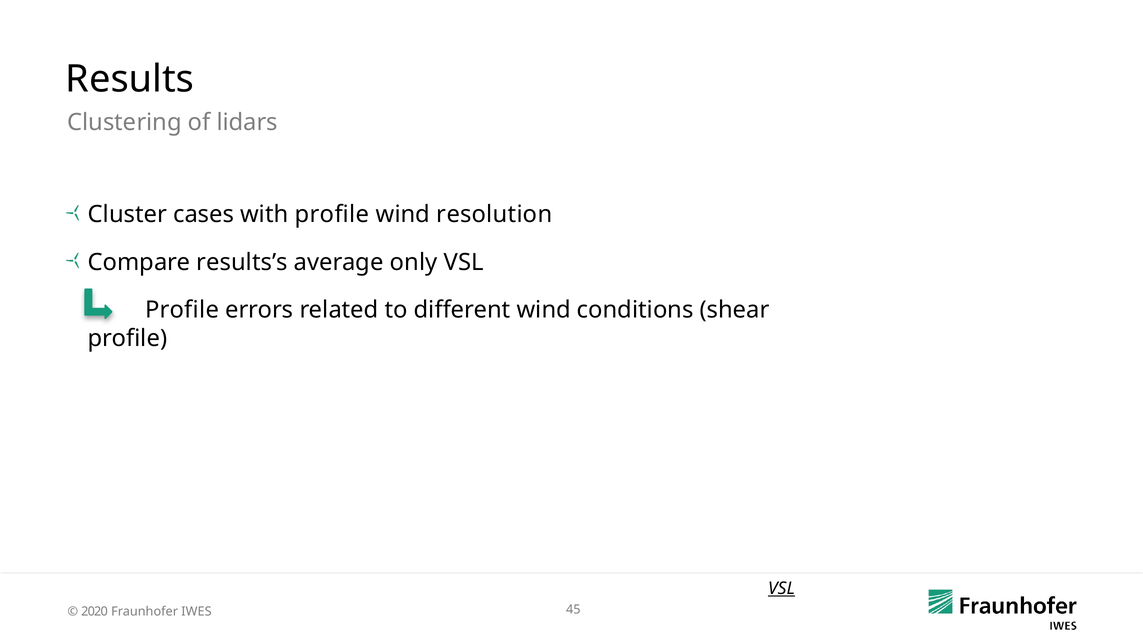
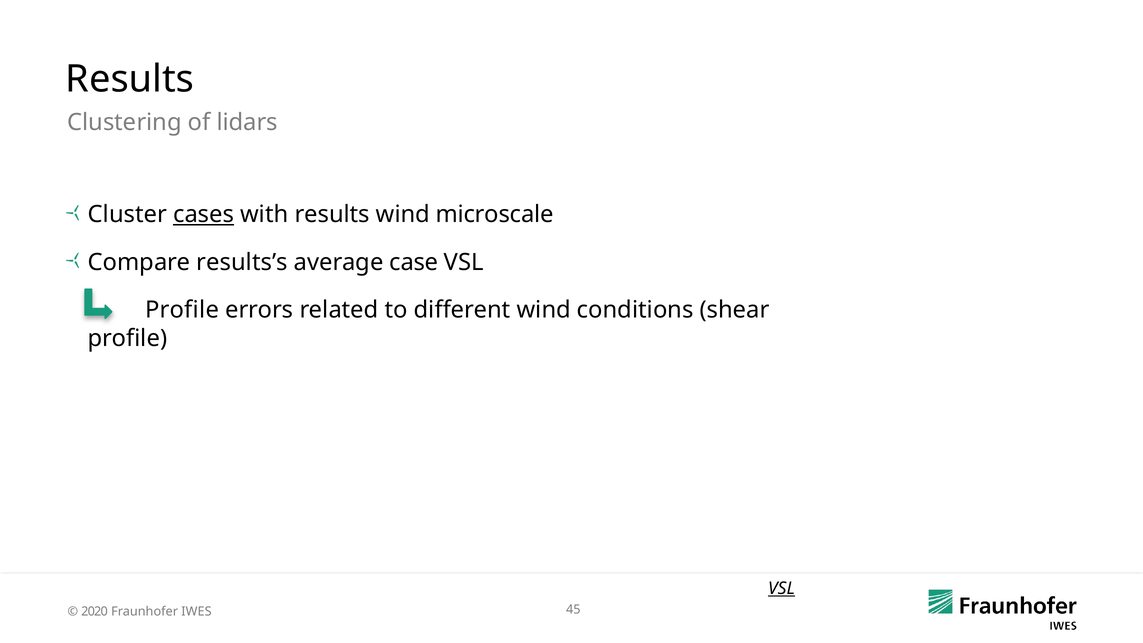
cases underline: none -> present
with profile: profile -> results
resolution: resolution -> microscale
only: only -> case
